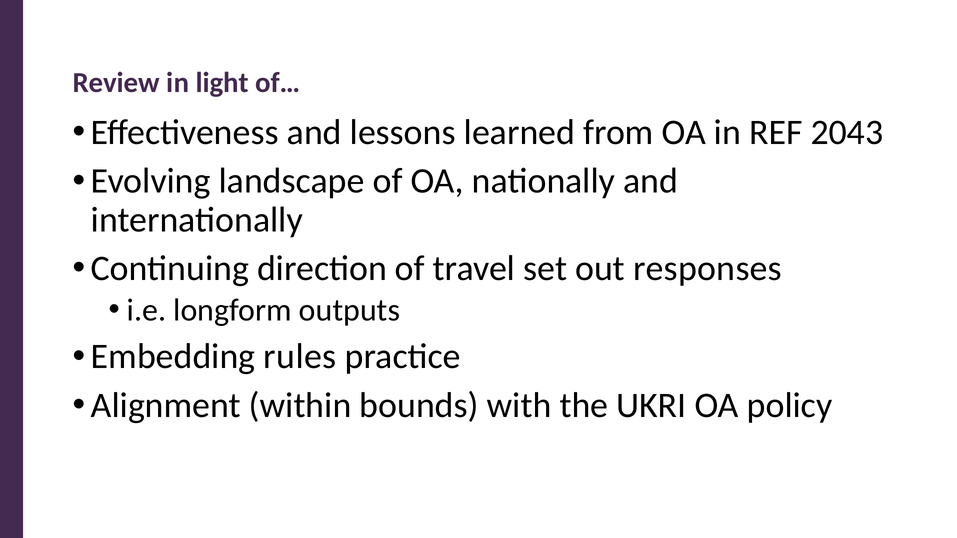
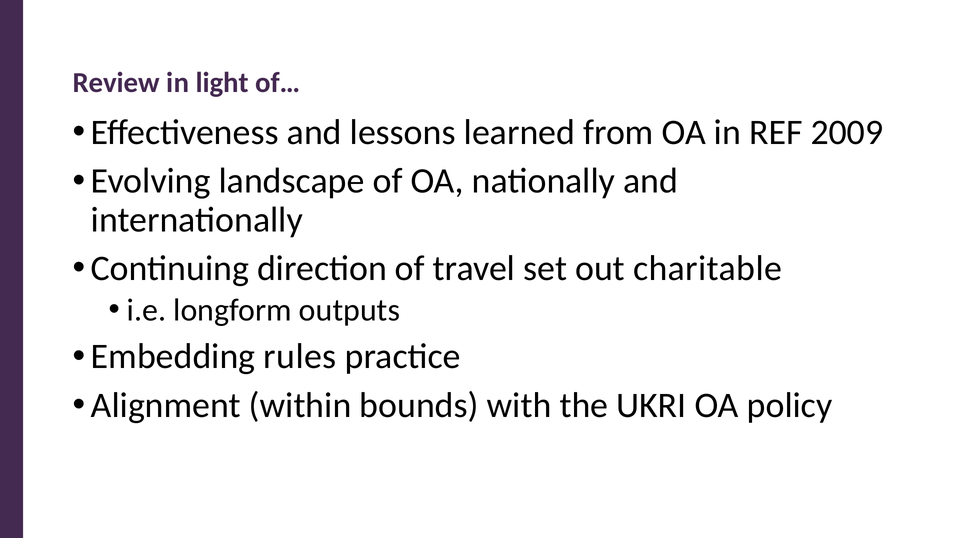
2043: 2043 -> 2009
responses: responses -> charitable
